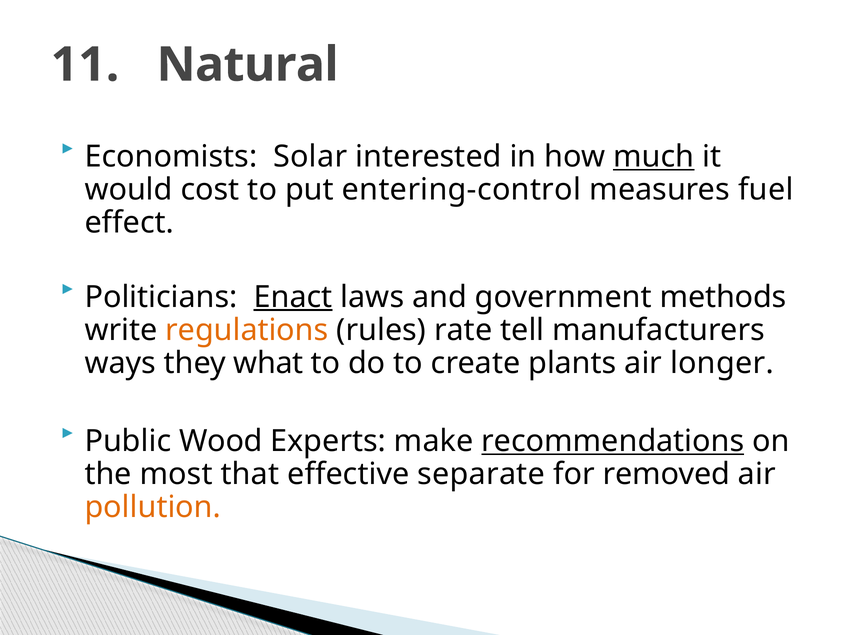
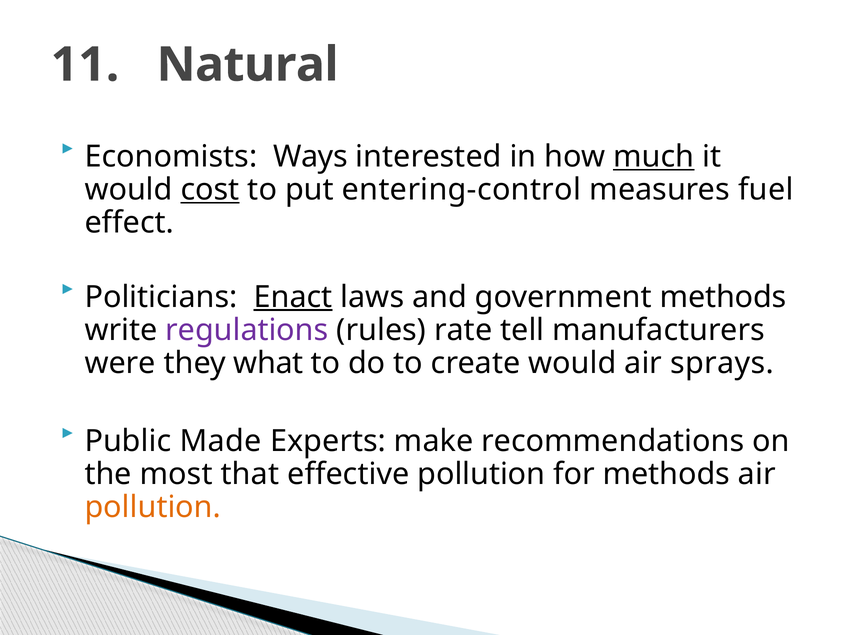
Solar: Solar -> Ways
cost underline: none -> present
regulations colour: orange -> purple
ways: ways -> were
create plants: plants -> would
longer: longer -> sprays
Wood: Wood -> Made
recommendations underline: present -> none
effective separate: separate -> pollution
for removed: removed -> methods
